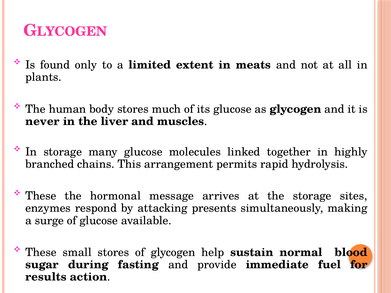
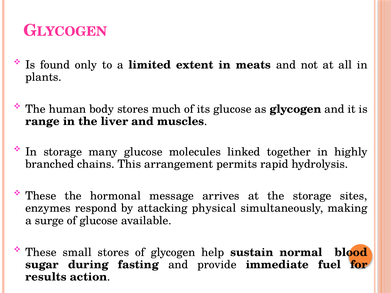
never: never -> range
presents: presents -> physical
